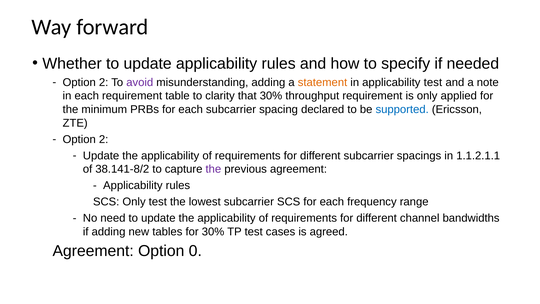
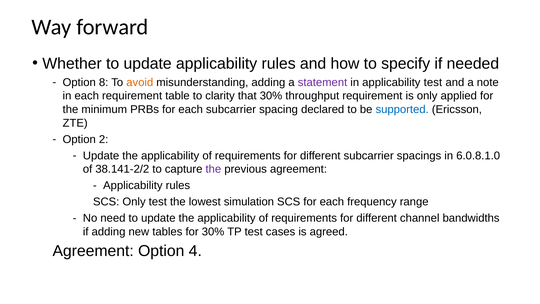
2 at (104, 82): 2 -> 8
avoid colour: purple -> orange
statement colour: orange -> purple
1.1.2.1.1: 1.1.2.1.1 -> 6.0.8.1.0
38.141-8/2: 38.141-8/2 -> 38.141-2/2
lowest subcarrier: subcarrier -> simulation
0: 0 -> 4
